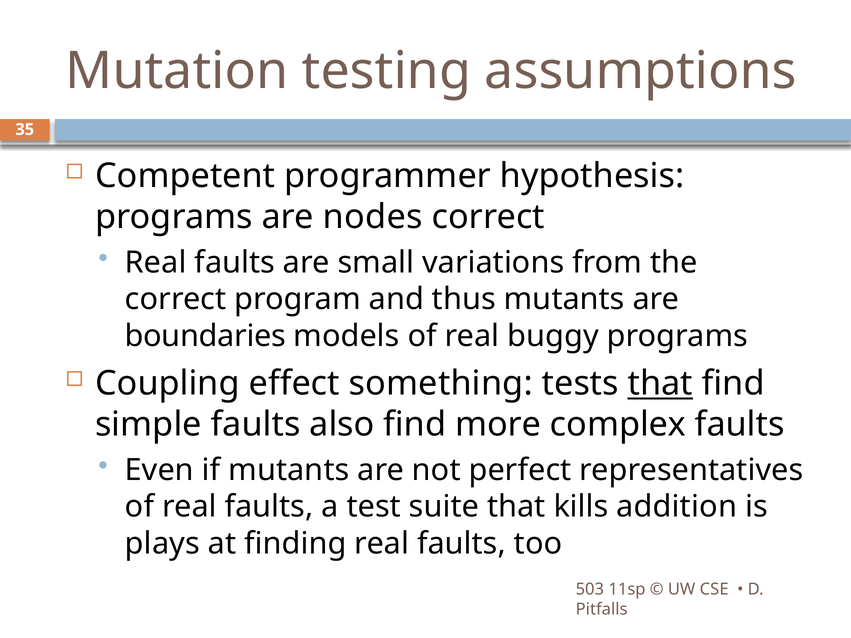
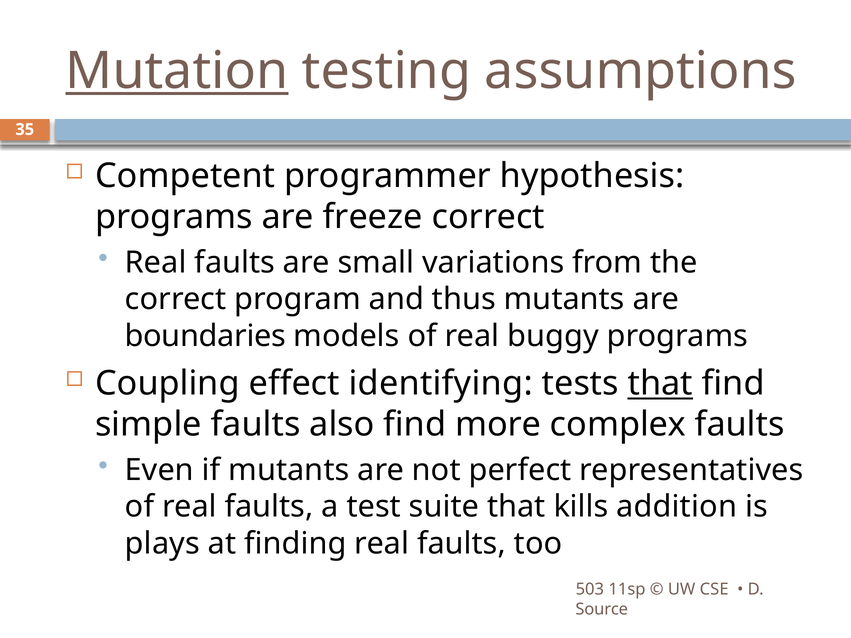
Mutation underline: none -> present
nodes: nodes -> freeze
something: something -> identifying
Pitfalls: Pitfalls -> Source
